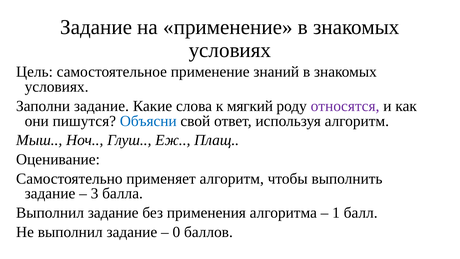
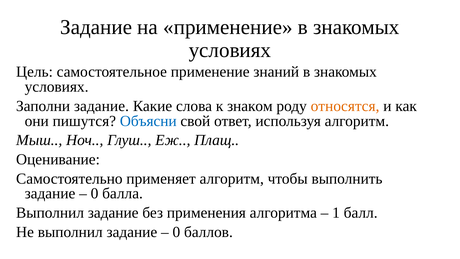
мягкий: мягкий -> знаком
относятся colour: purple -> orange
3 at (95, 193): 3 -> 0
